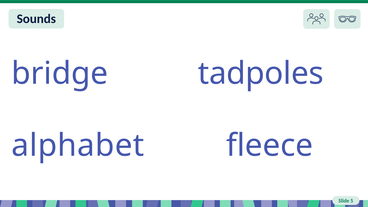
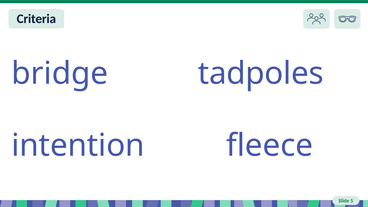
Sounds: Sounds -> Criteria
alphabet: alphabet -> intention
